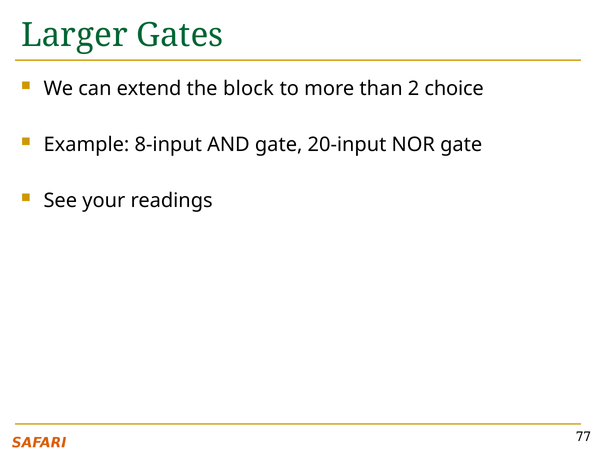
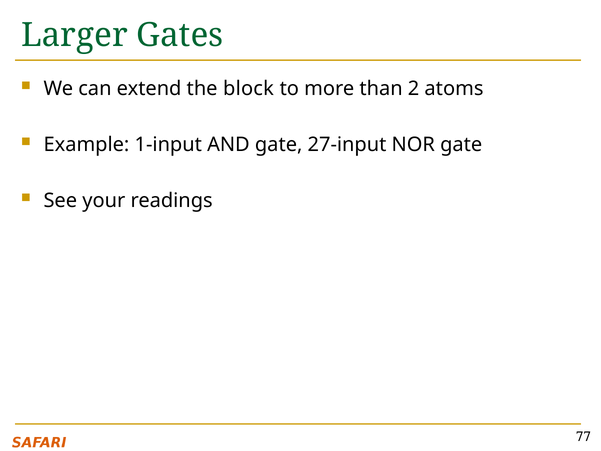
choice: choice -> atoms
8-input: 8-input -> 1-input
20-input: 20-input -> 27-input
